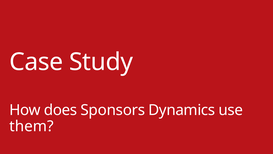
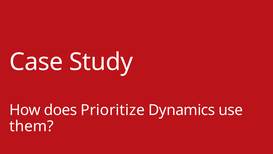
Sponsors: Sponsors -> Prioritize
